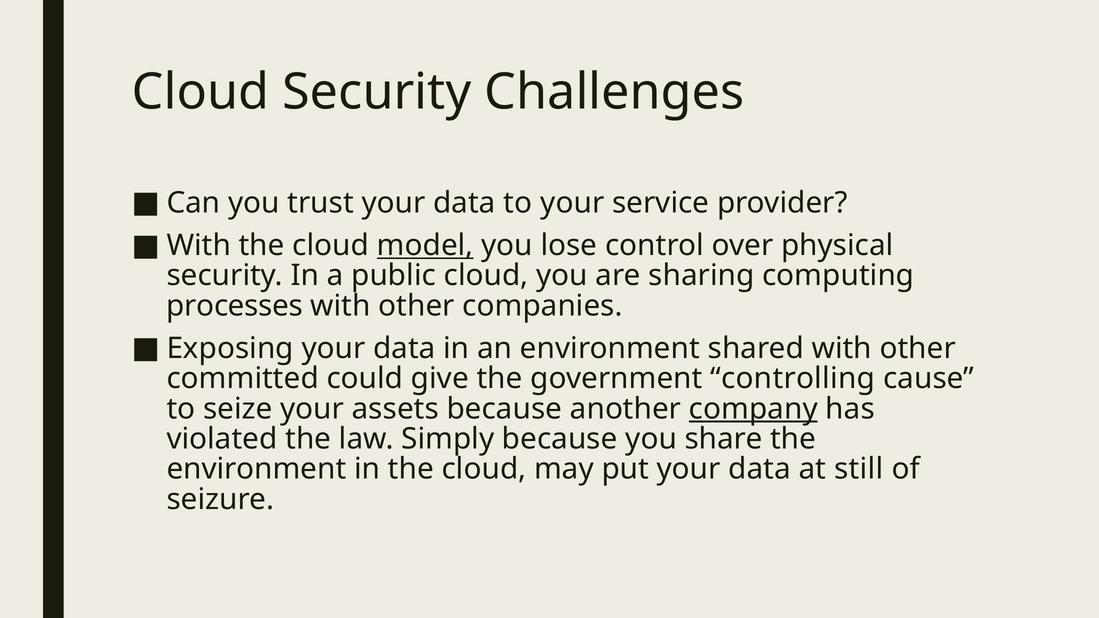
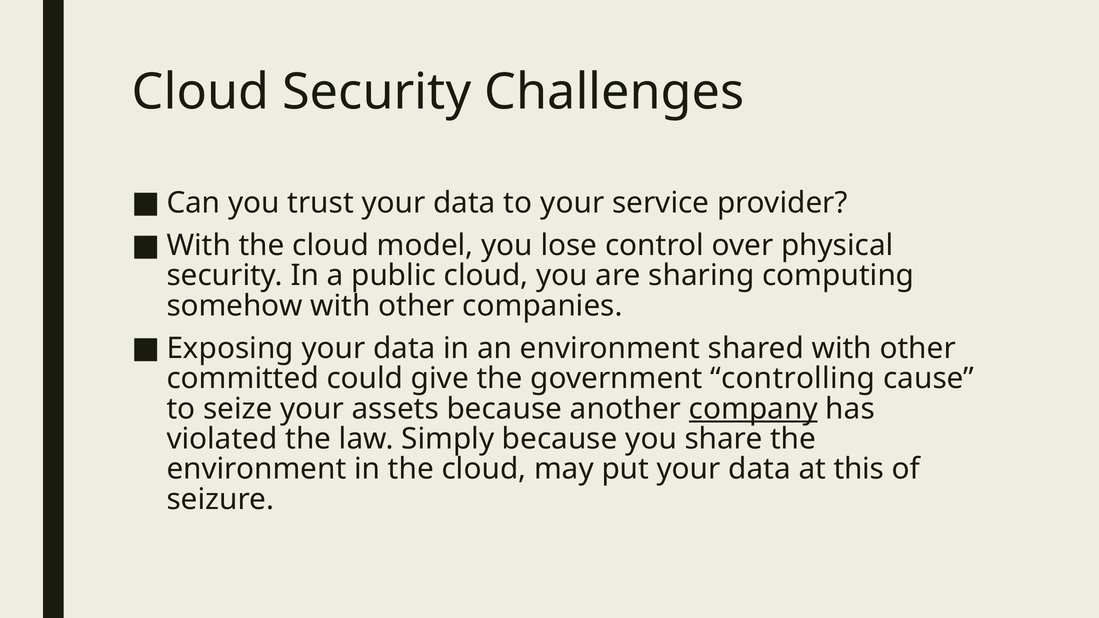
model underline: present -> none
processes: processes -> somehow
still: still -> this
